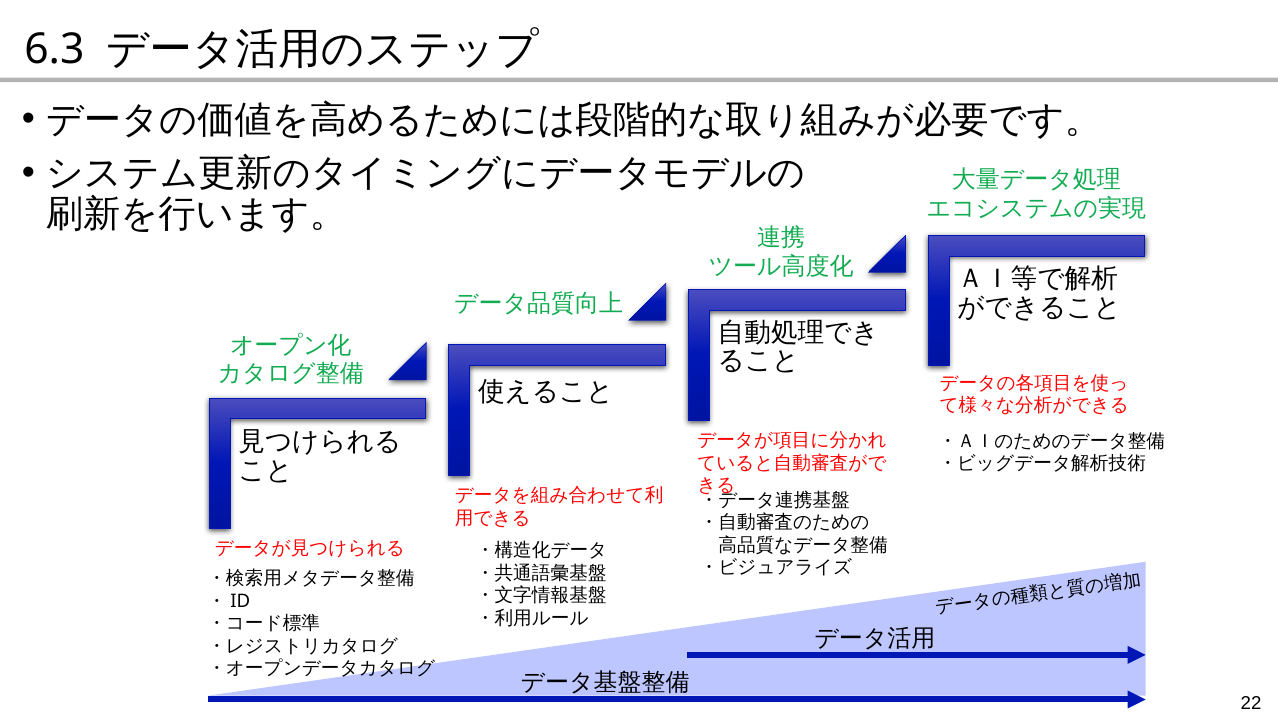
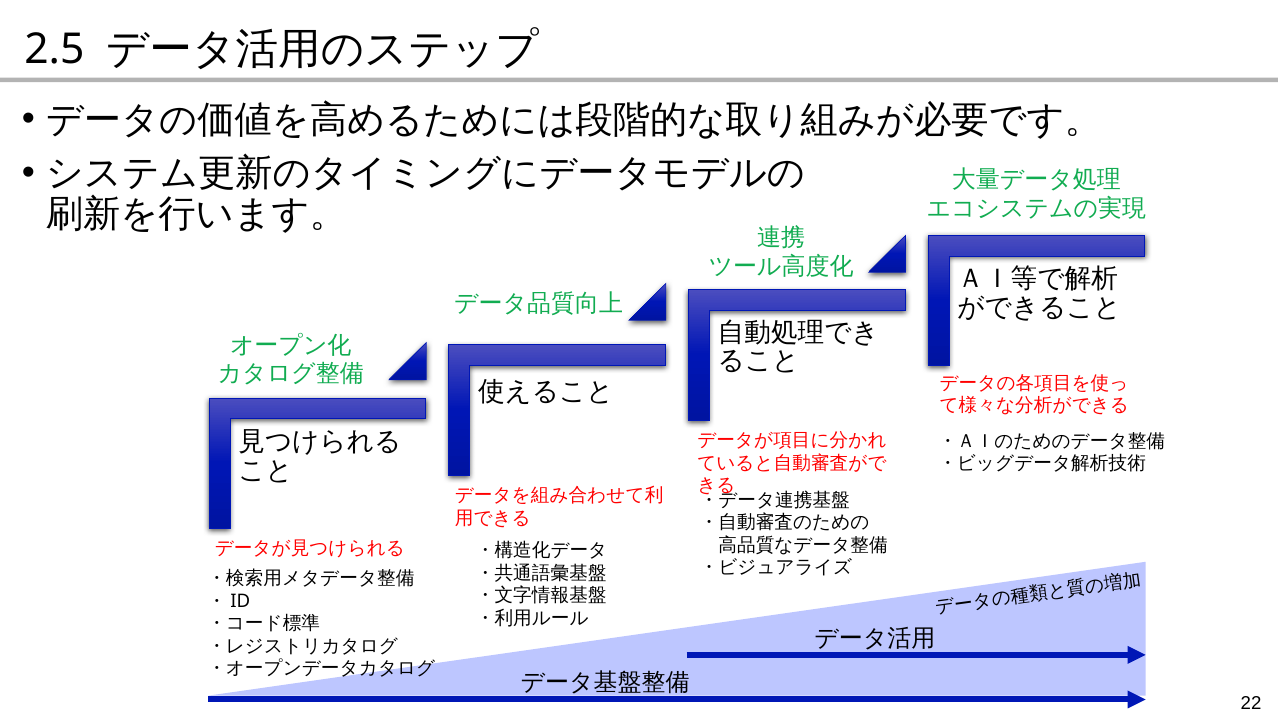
6.3: 6.3 -> 2.5
